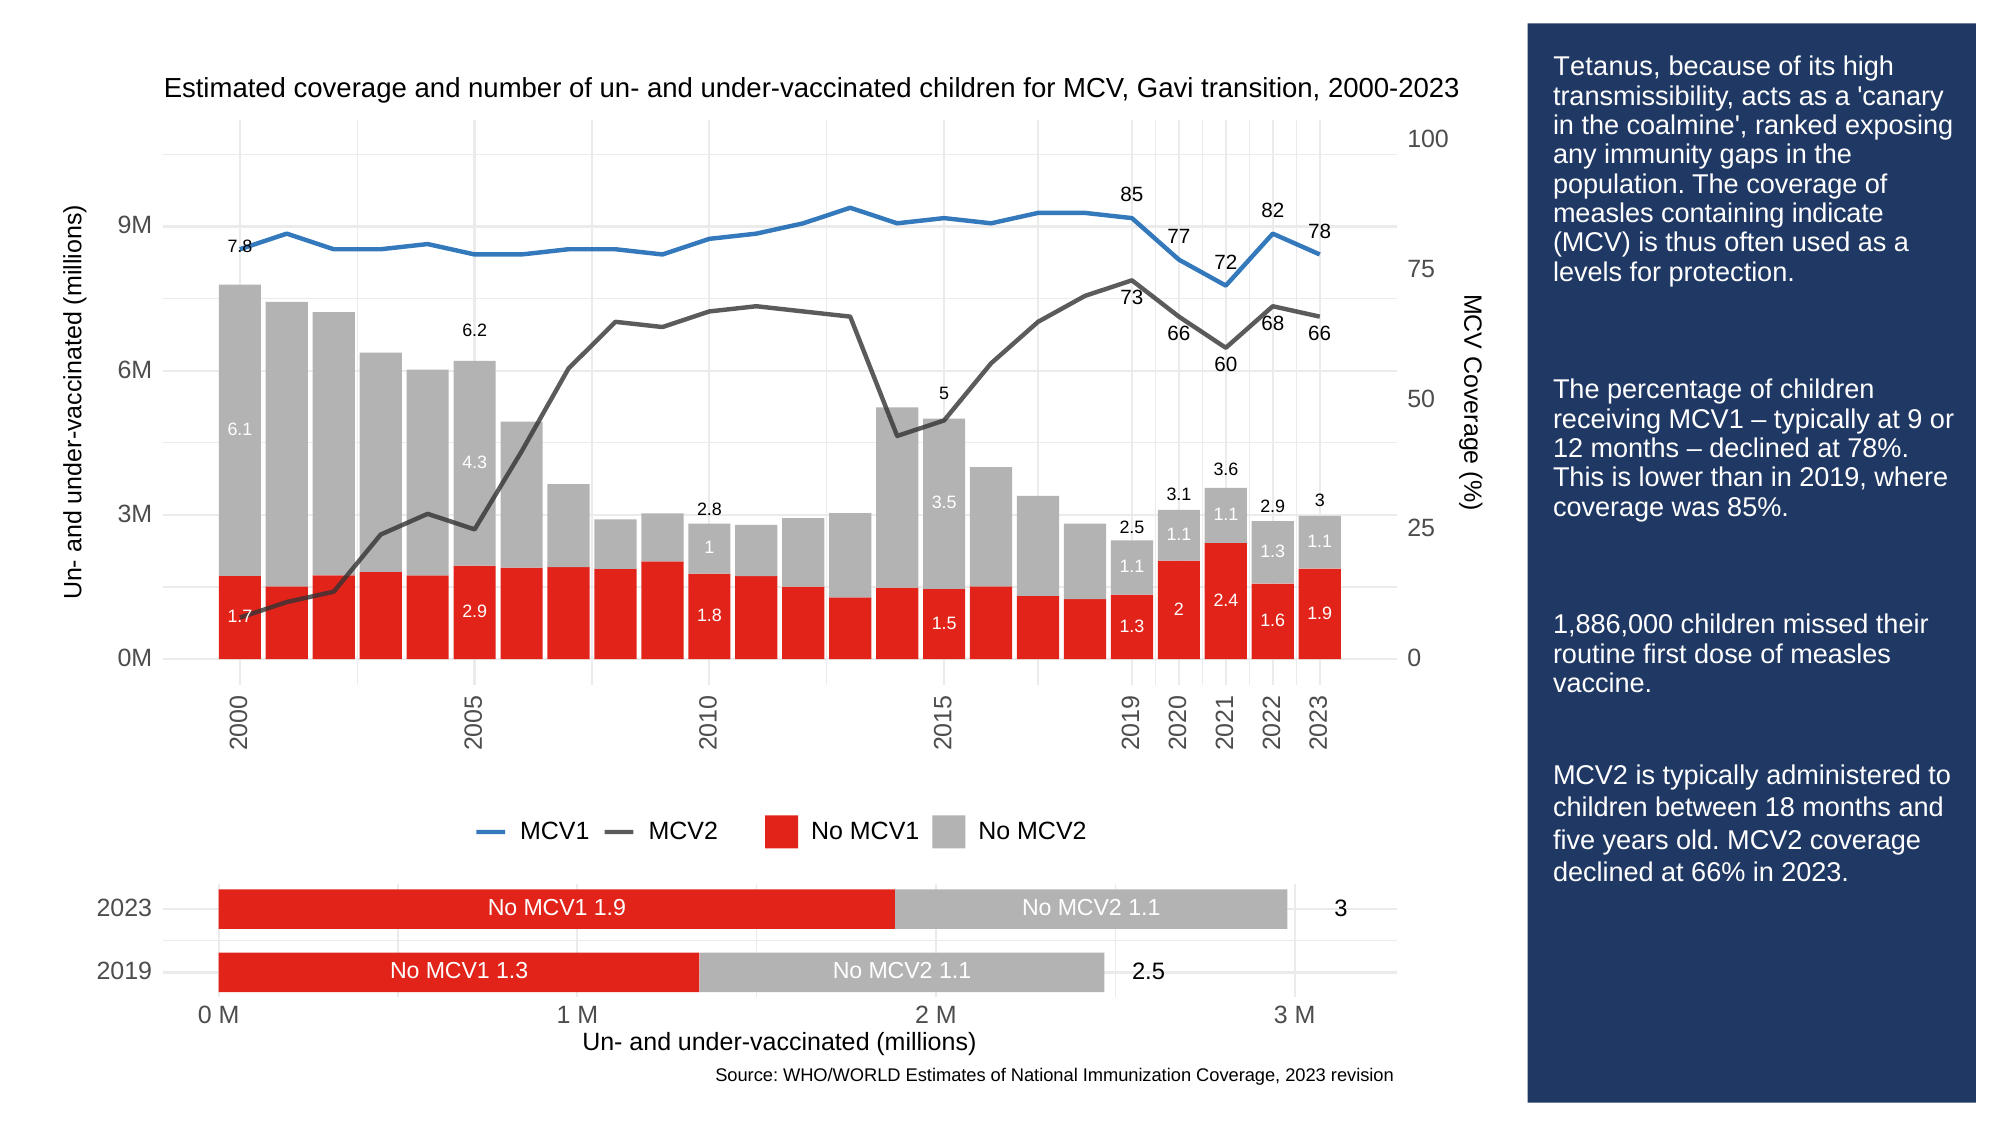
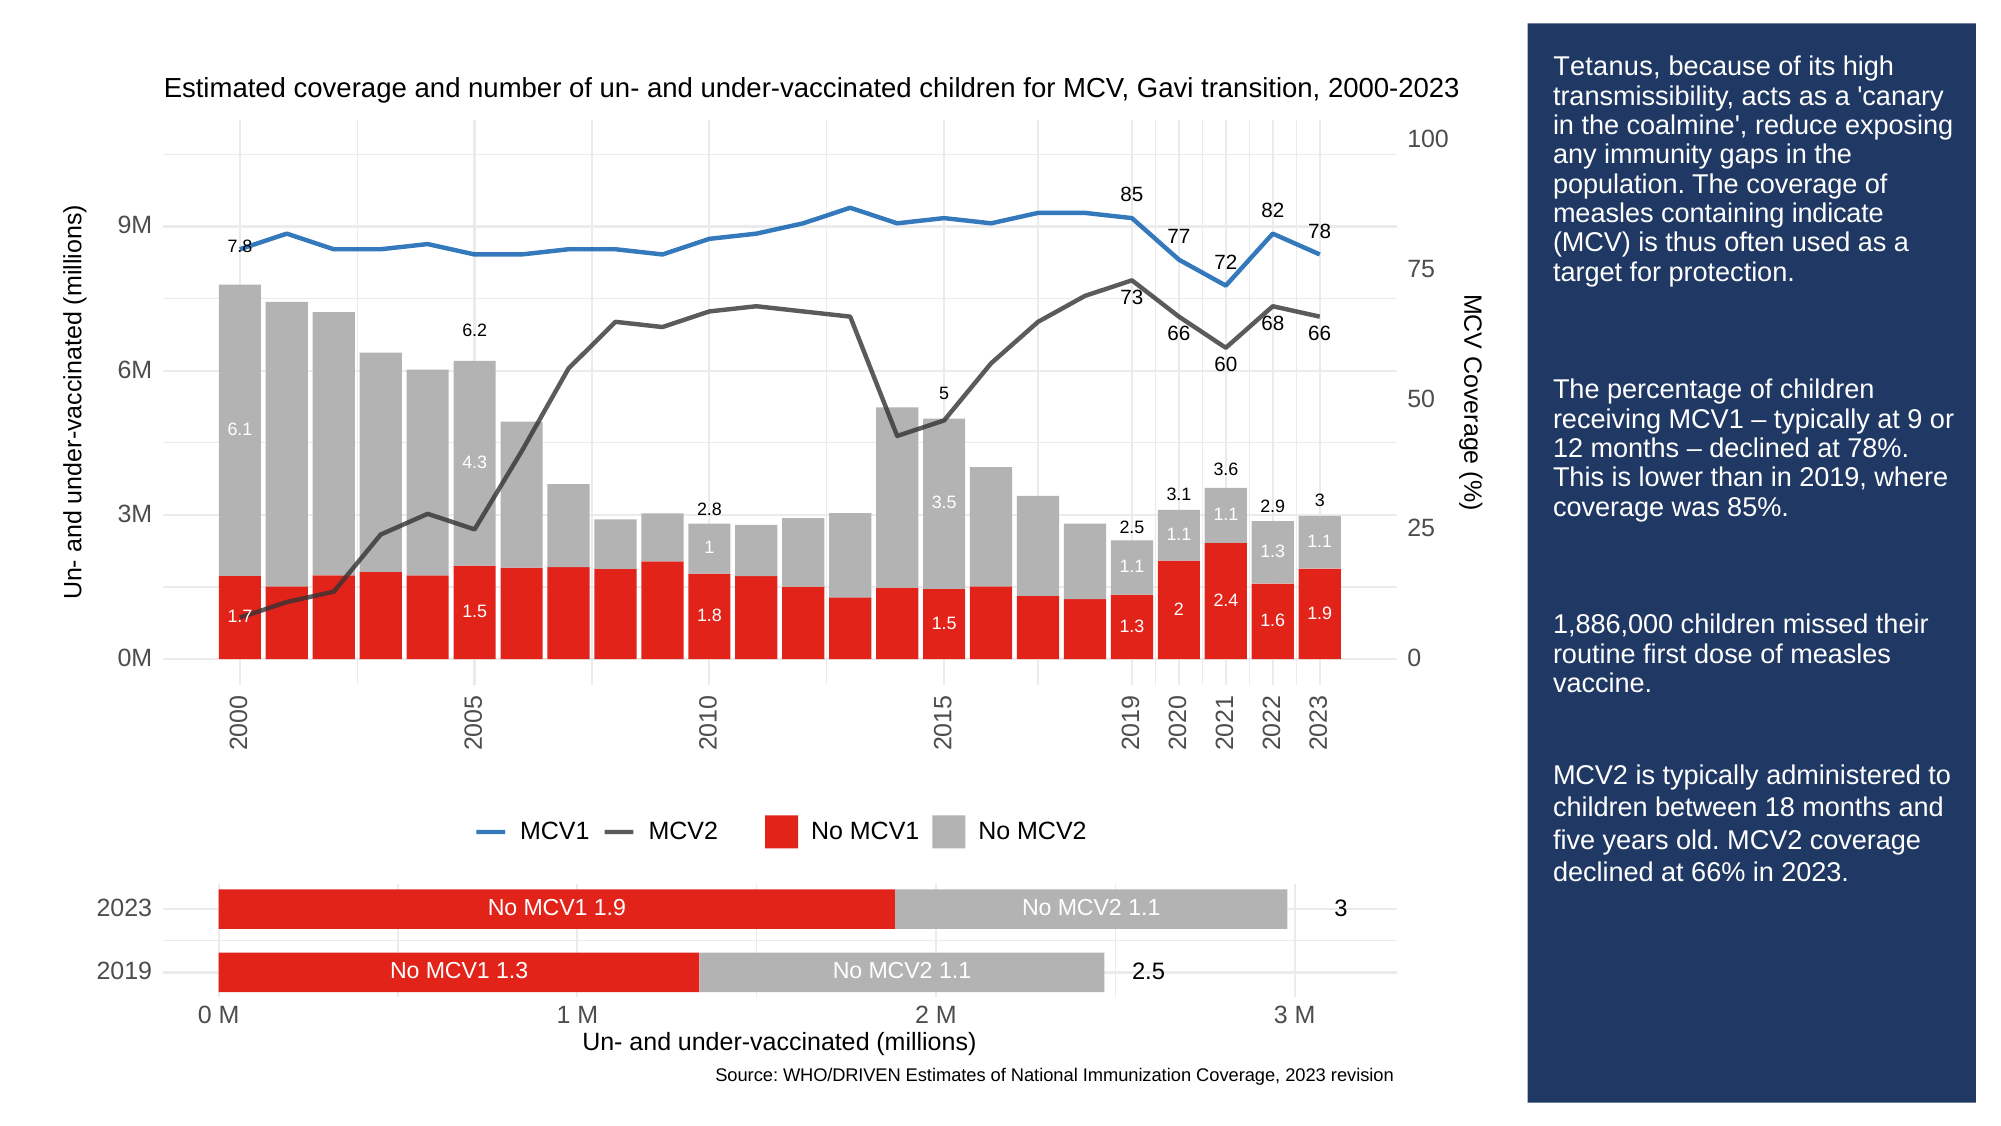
ranked: ranked -> reduce
levels: levels -> target
1.7 2.9: 2.9 -> 1.5
WHO/WORLD: WHO/WORLD -> WHO/DRIVEN
